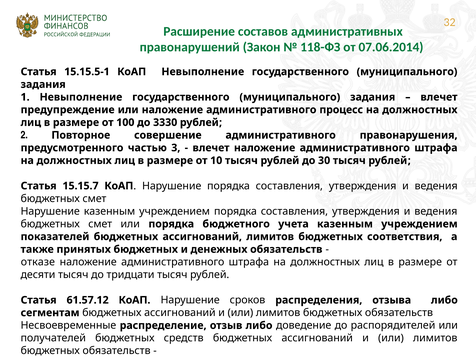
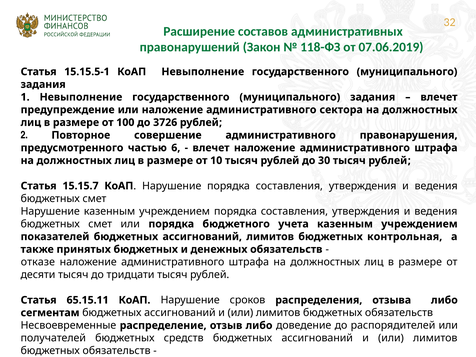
07.06.2014: 07.06.2014 -> 07.06.2019
процесс: процесс -> сектора
3330: 3330 -> 3726
3: 3 -> 6
соответствия: соответствия -> контрольная
61.57.12: 61.57.12 -> 65.15.11
